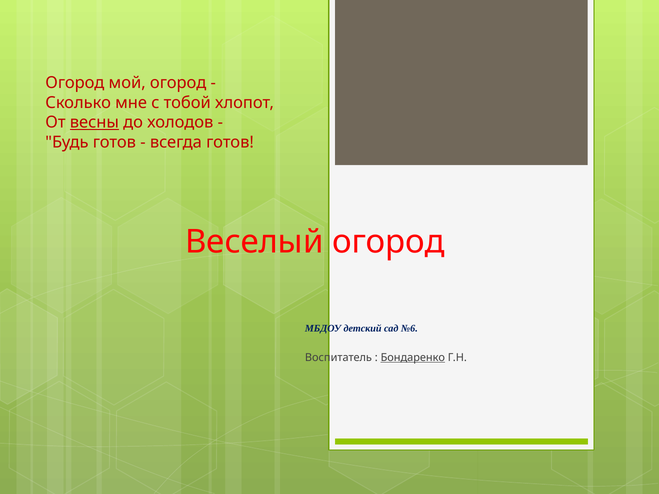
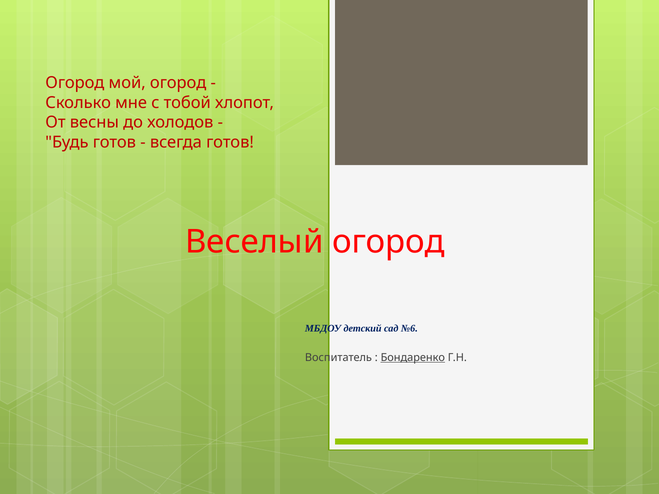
весны underline: present -> none
